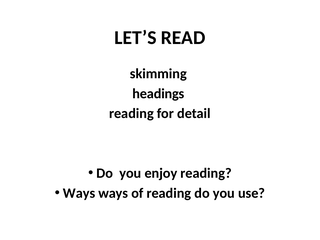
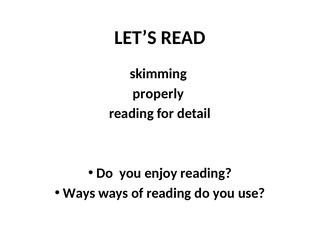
headings: headings -> properly
